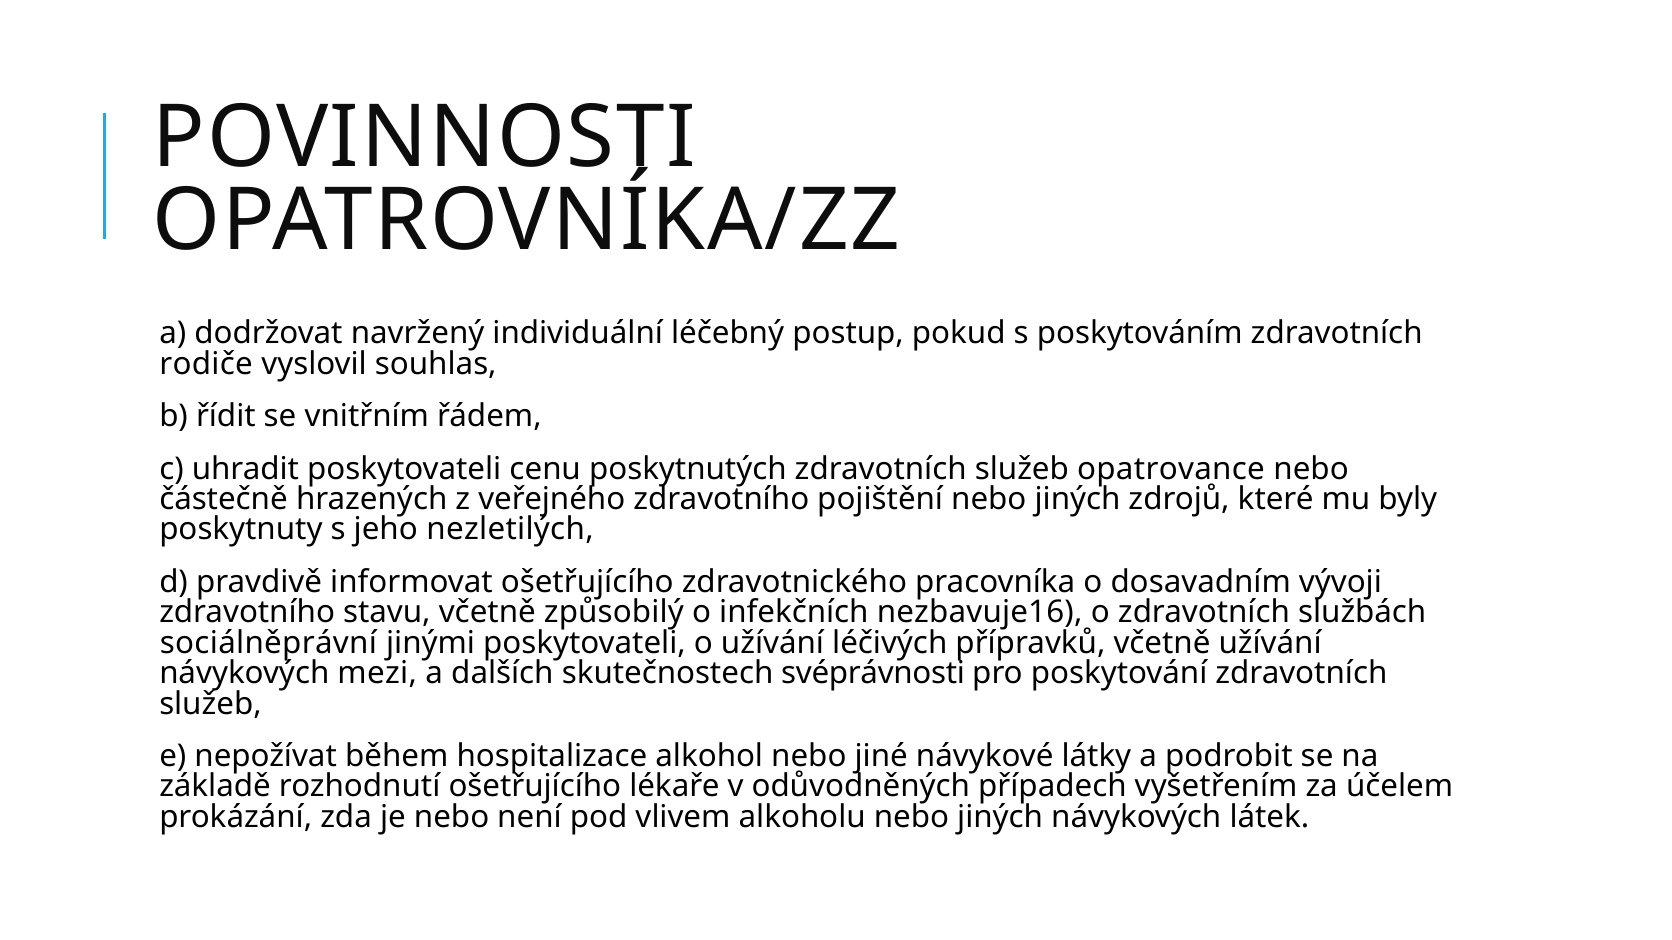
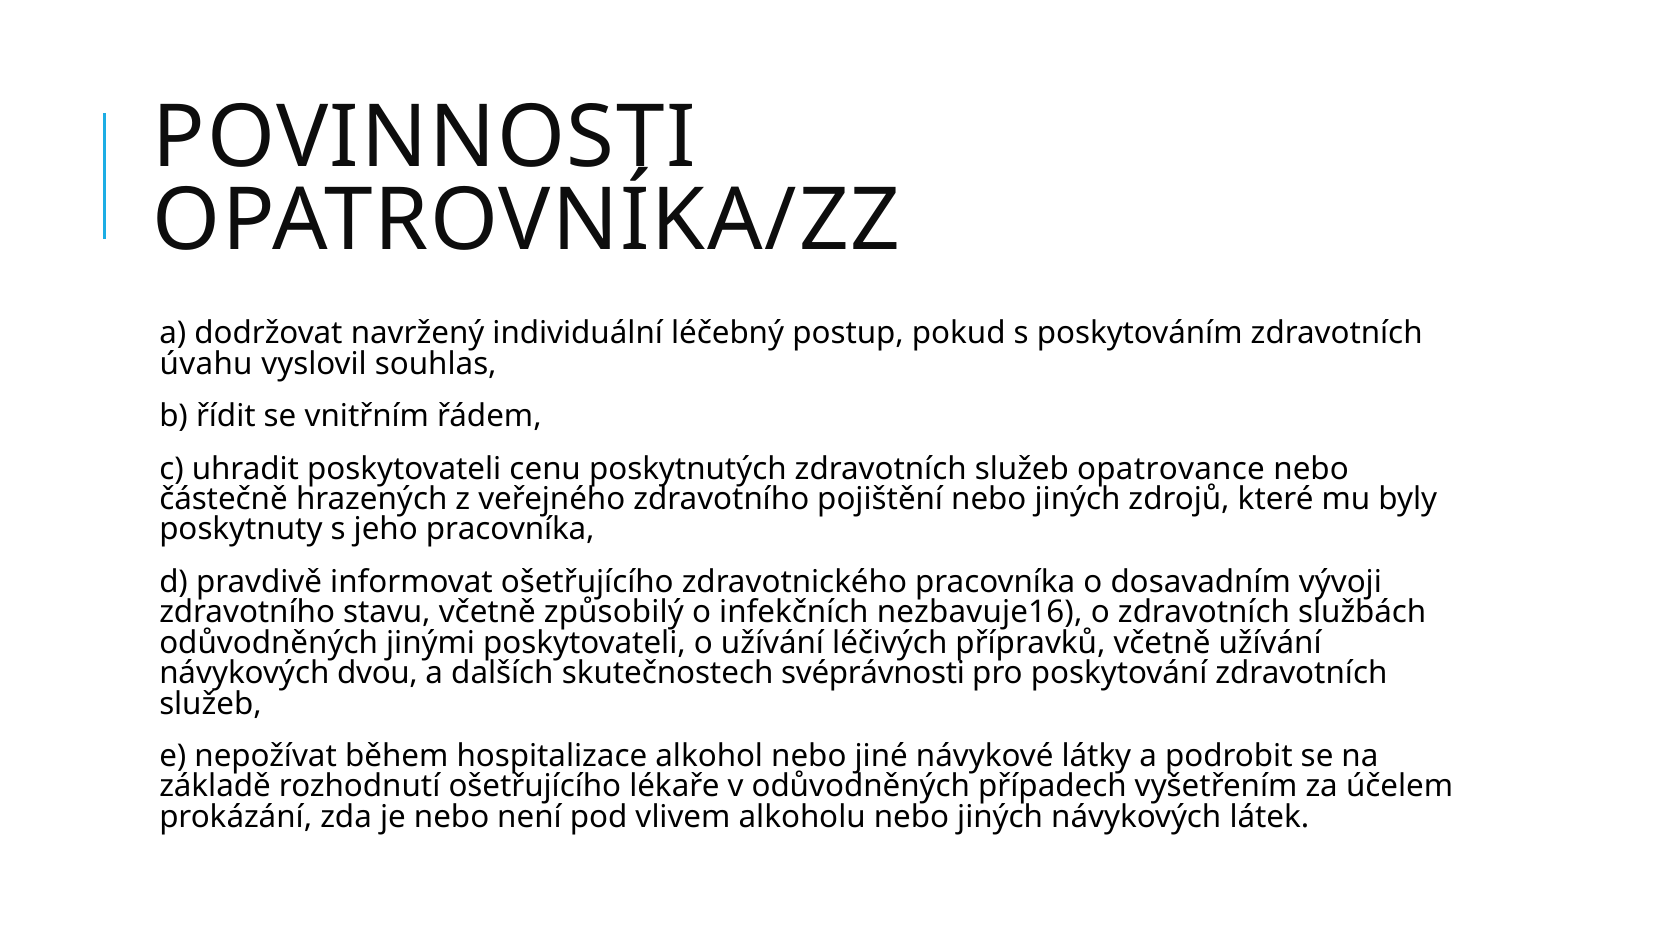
rodiče: rodiče -> úvahu
jeho nezletilých: nezletilých -> pracovníka
sociálněprávní at (268, 643): sociálněprávní -> odůvodněných
mezi: mezi -> dvou
